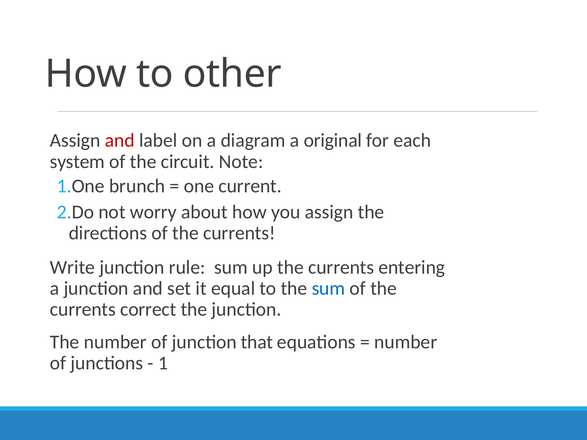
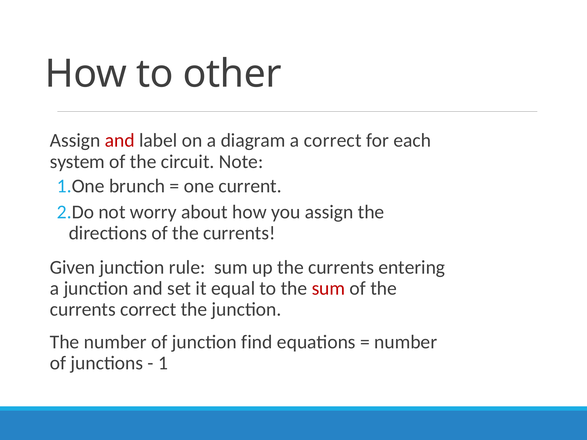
a original: original -> correct
Write: Write -> Given
sum at (328, 289) colour: blue -> red
that: that -> find
